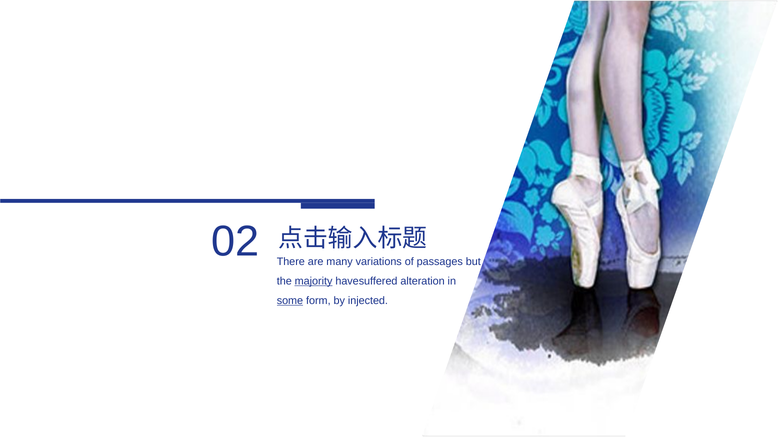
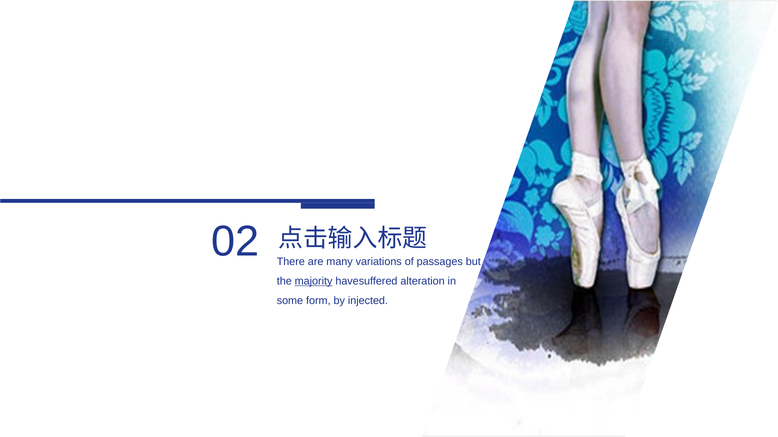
some underline: present -> none
